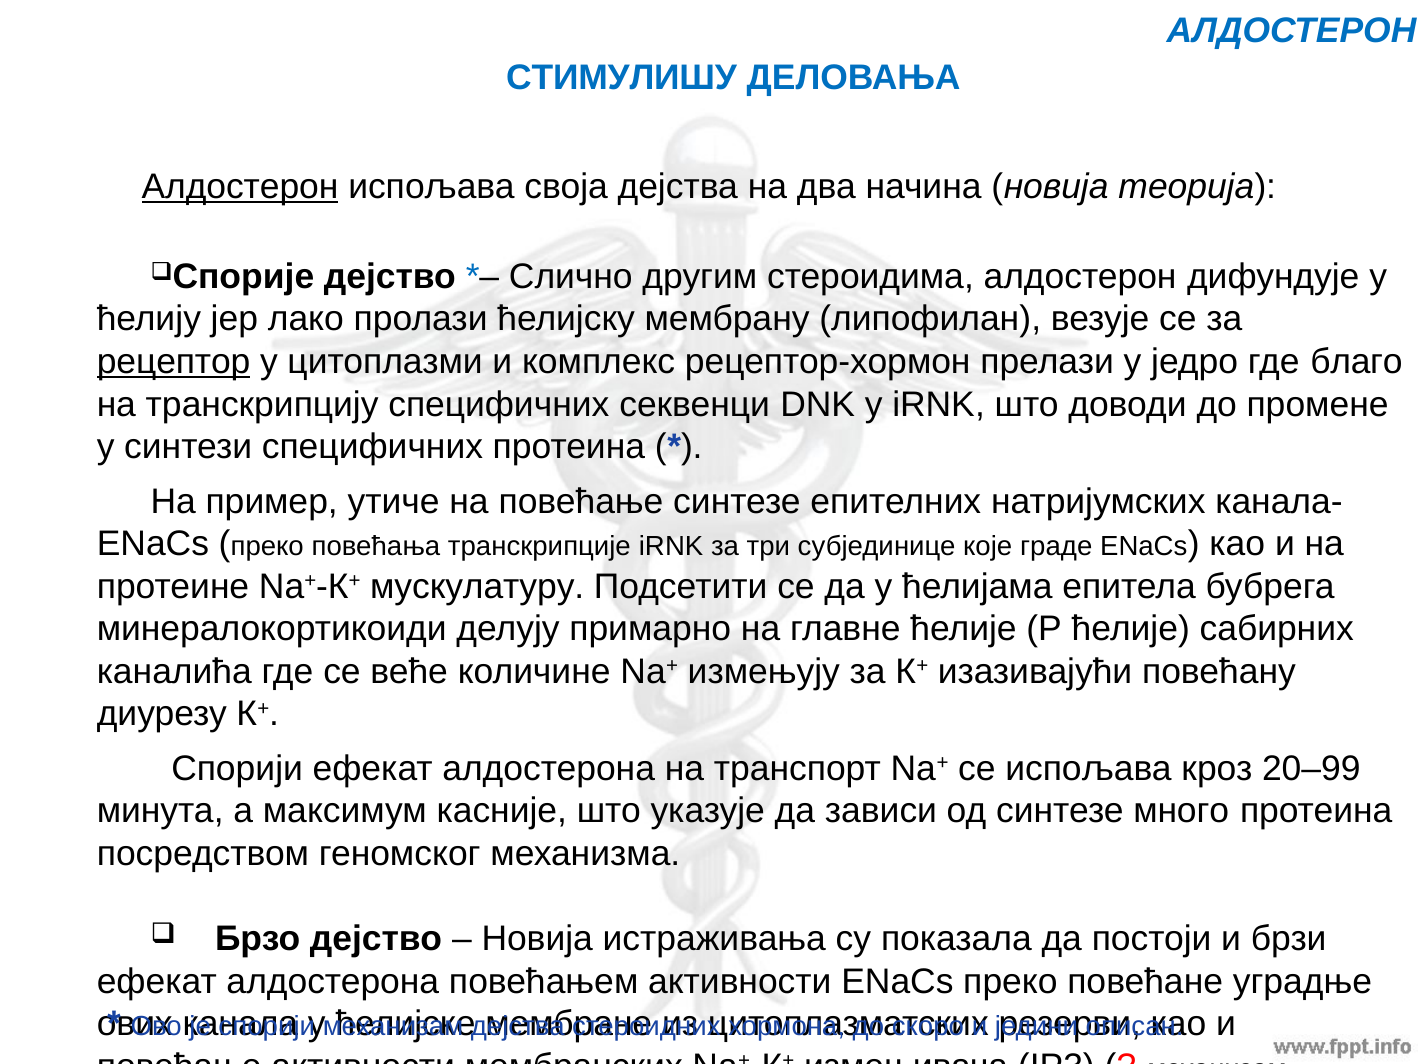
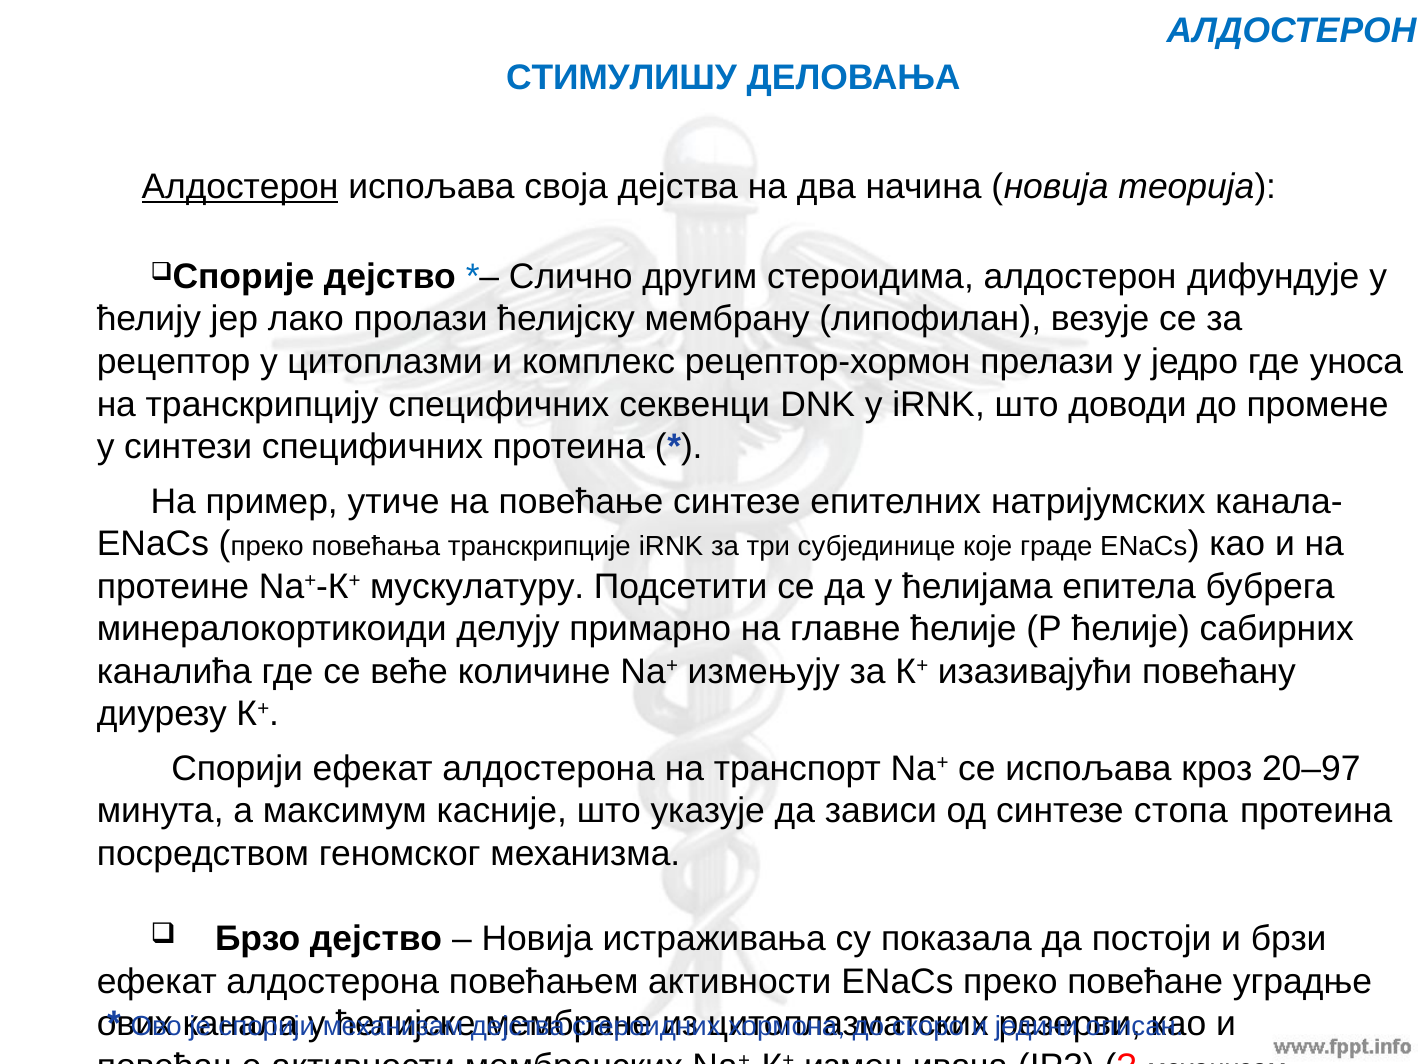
рецептор underline: present -> none
благо: благо -> уноса
20–99: 20–99 -> 20–97
много: много -> стопа
